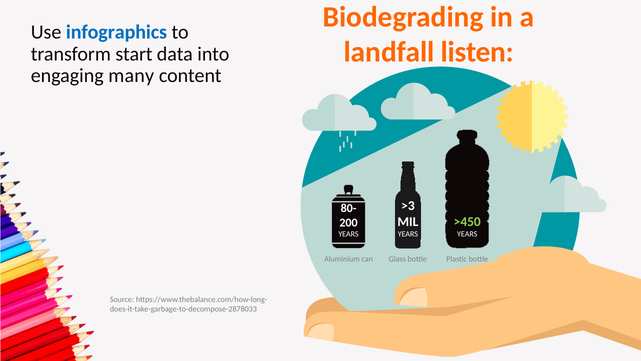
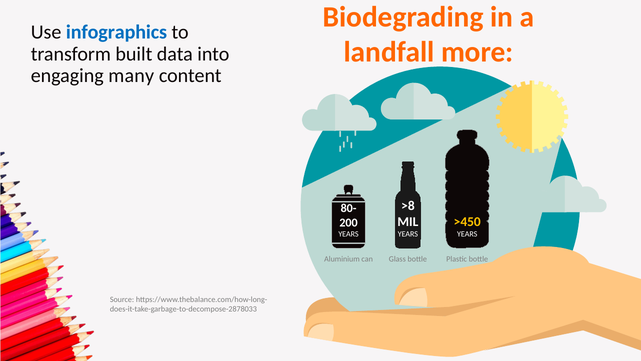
listen: listen -> more
start: start -> built
>3: >3 -> >8
>450 colour: light green -> yellow
